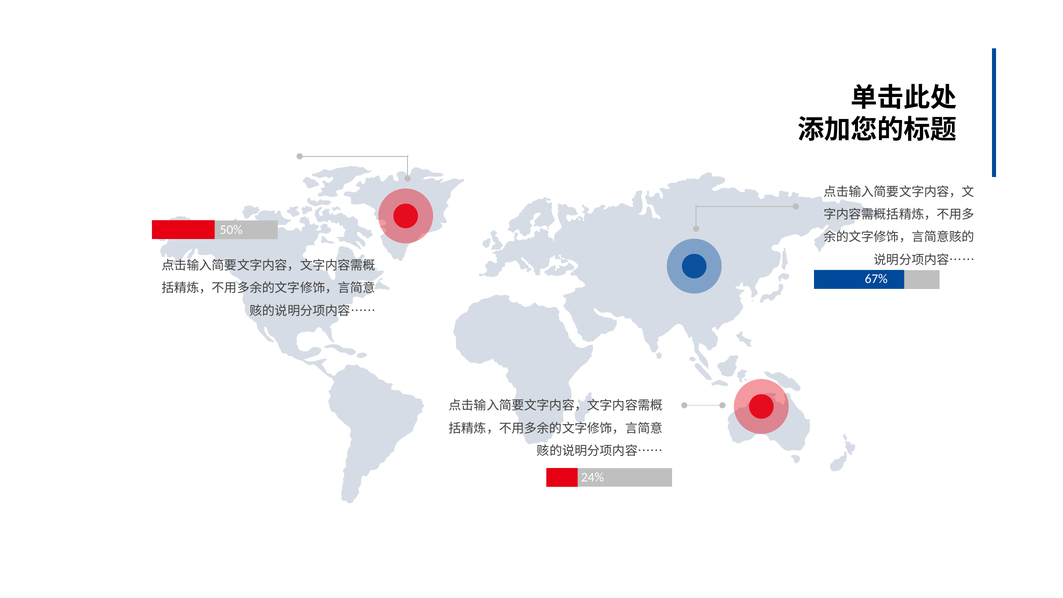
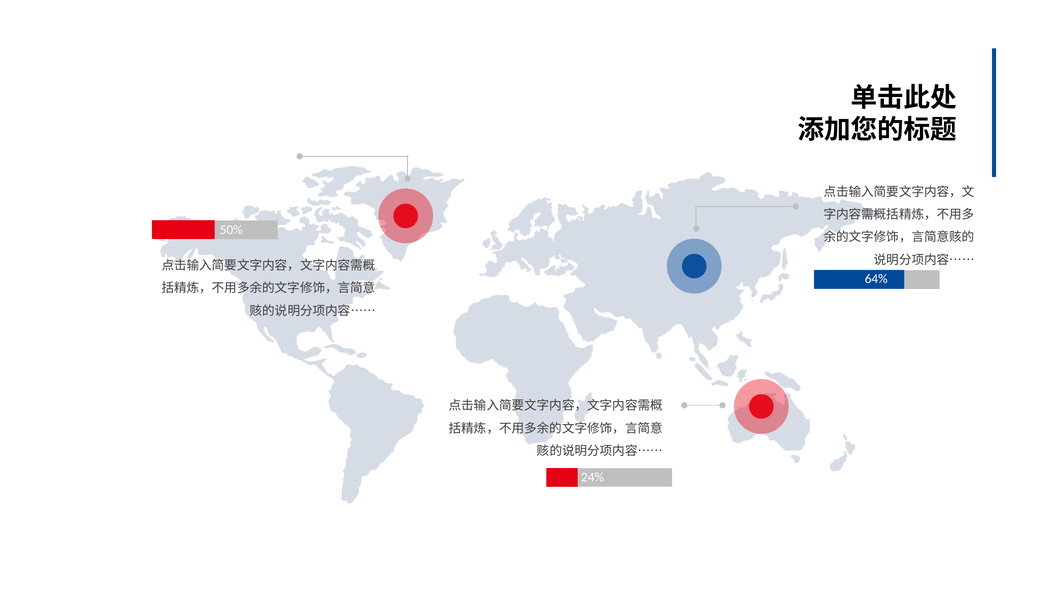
67%: 67% -> 64%
